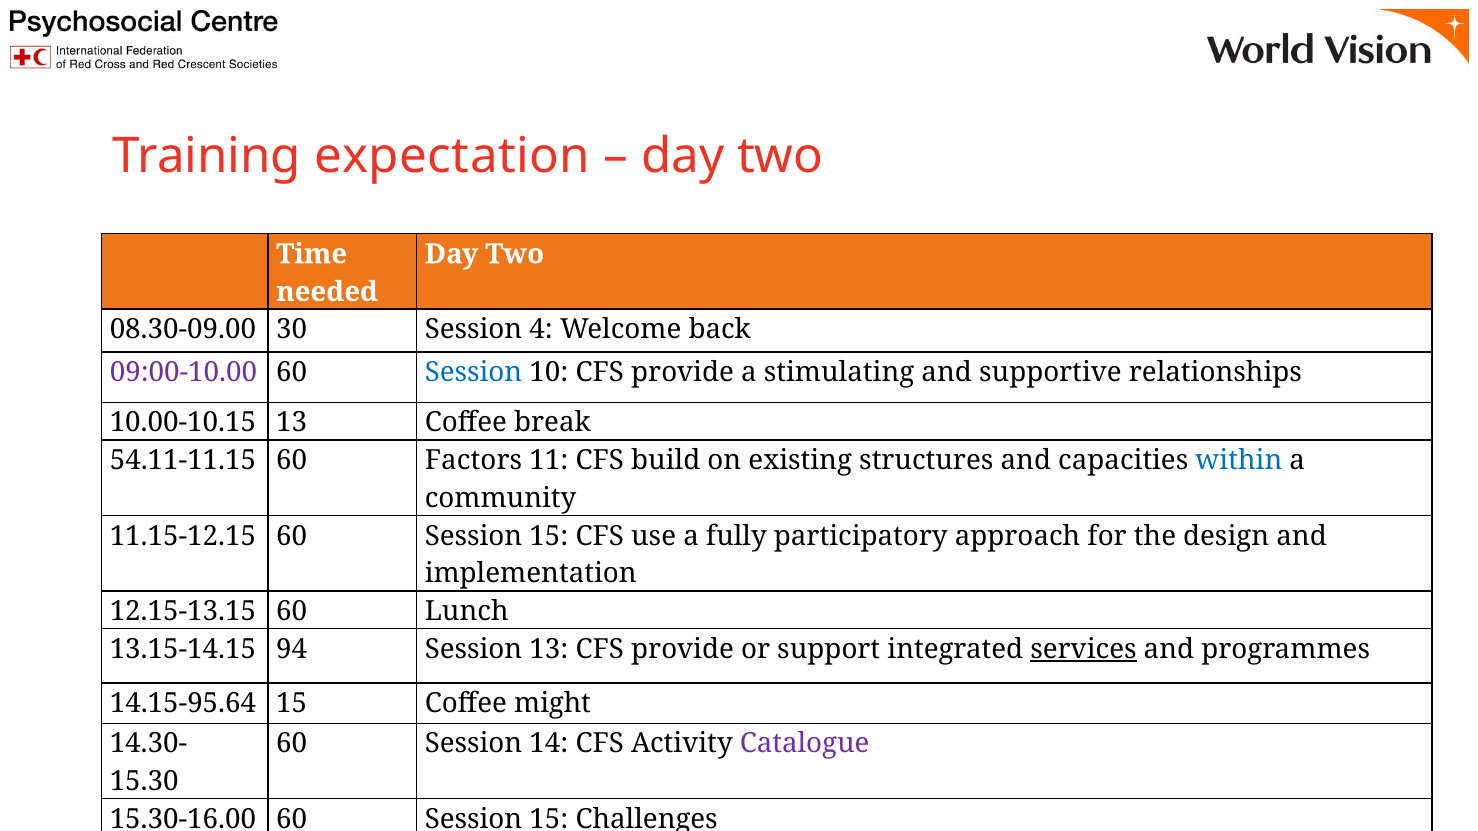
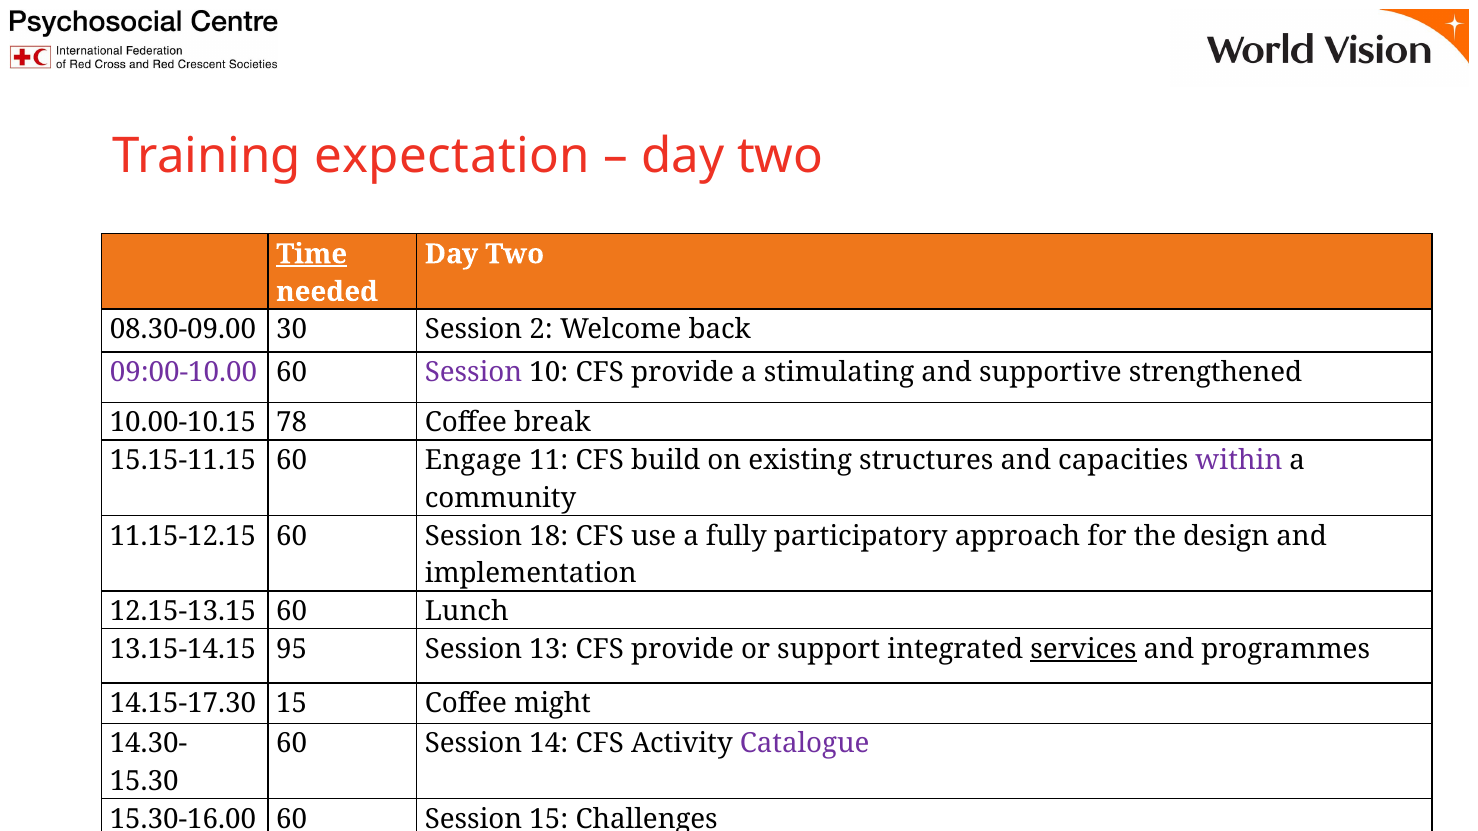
Time underline: none -> present
4: 4 -> 2
Session at (474, 372) colour: blue -> purple
relationships: relationships -> strengthened
10.00-10.15 13: 13 -> 78
54.11-11.15: 54.11-11.15 -> 15.15-11.15
Factors: Factors -> Engage
within colour: blue -> purple
11.15-12.15 60 Session 15: 15 -> 18
94: 94 -> 95
14.15-95.64: 14.15-95.64 -> 14.15-17.30
